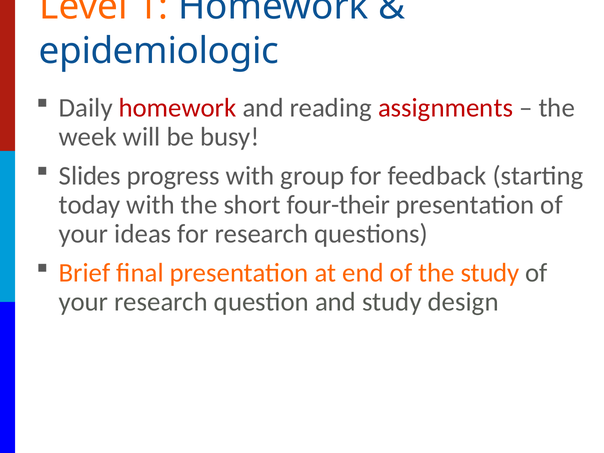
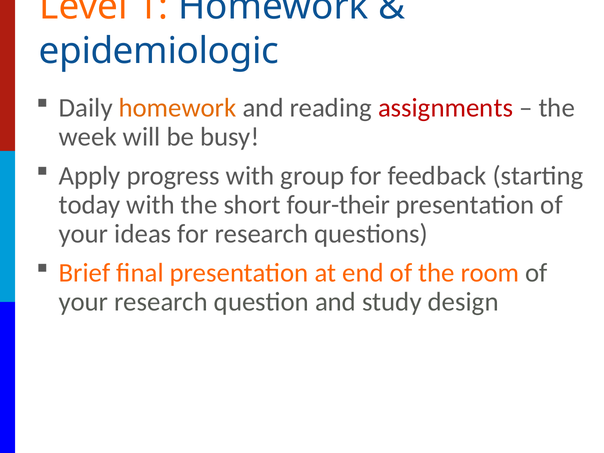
homework at (178, 108) colour: red -> orange
Slides: Slides -> Apply
the study: study -> room
